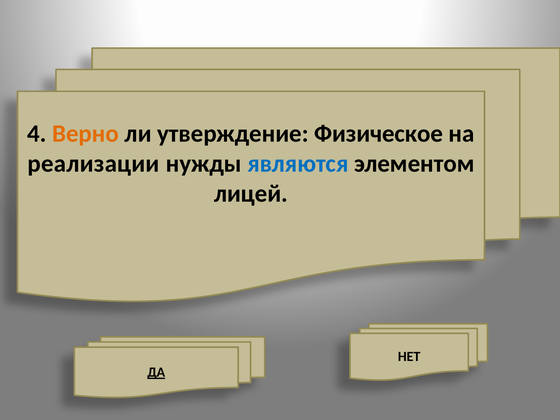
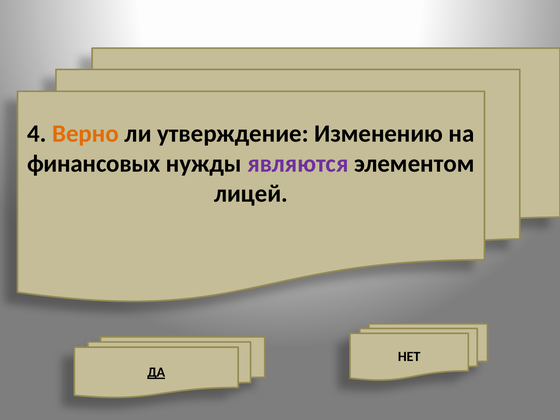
Физическое: Физическое -> Изменению
реализации: реализации -> финансовых
являются colour: blue -> purple
